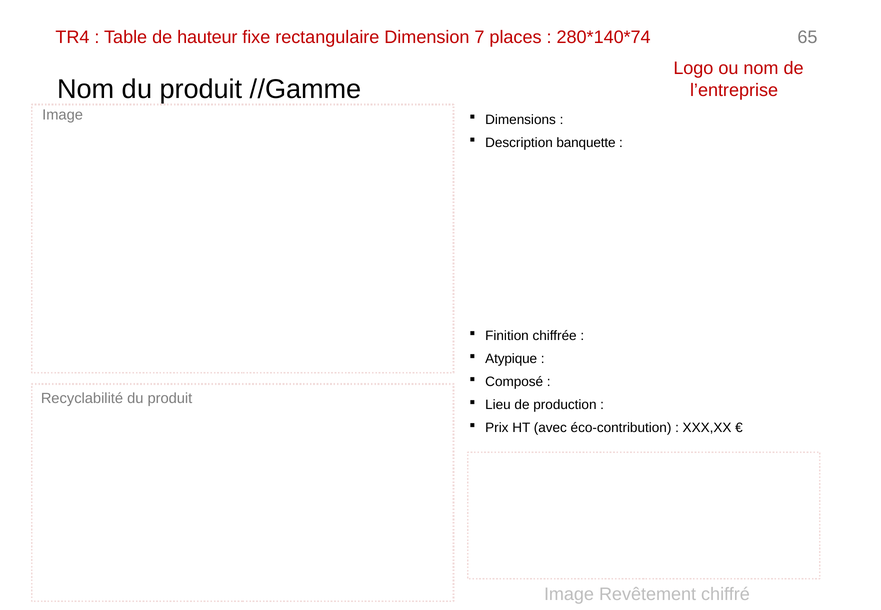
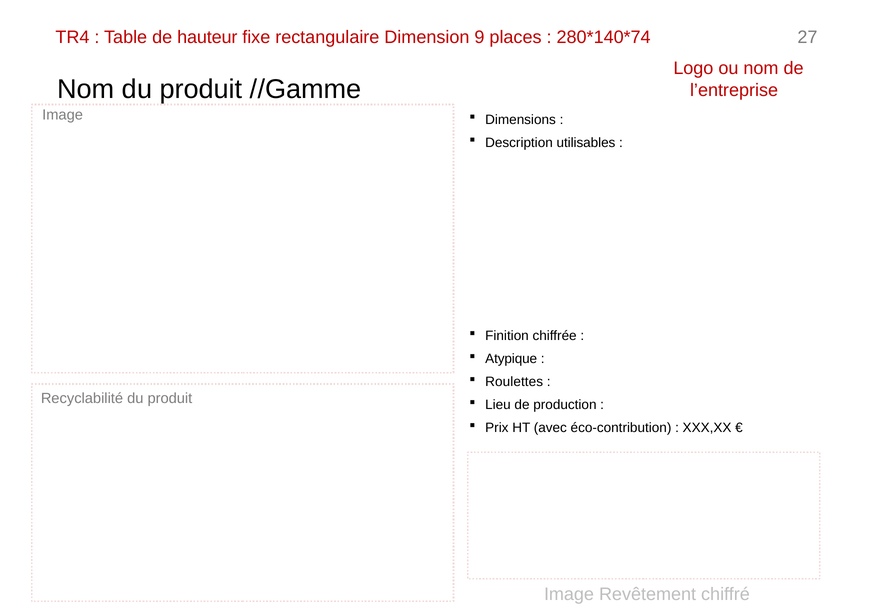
7: 7 -> 9
65: 65 -> 27
banquette: banquette -> utilisables
Composé: Composé -> Roulettes
